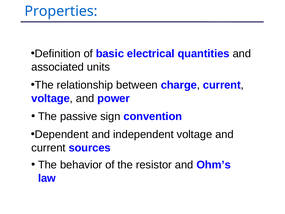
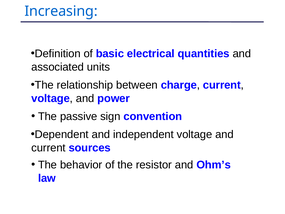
Properties: Properties -> Increasing
